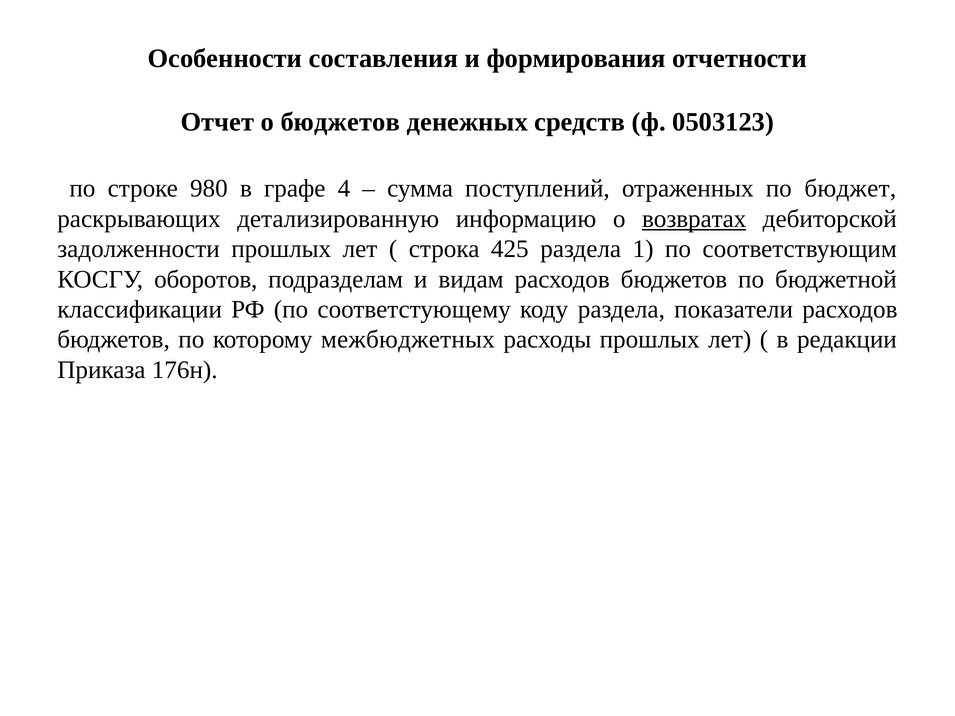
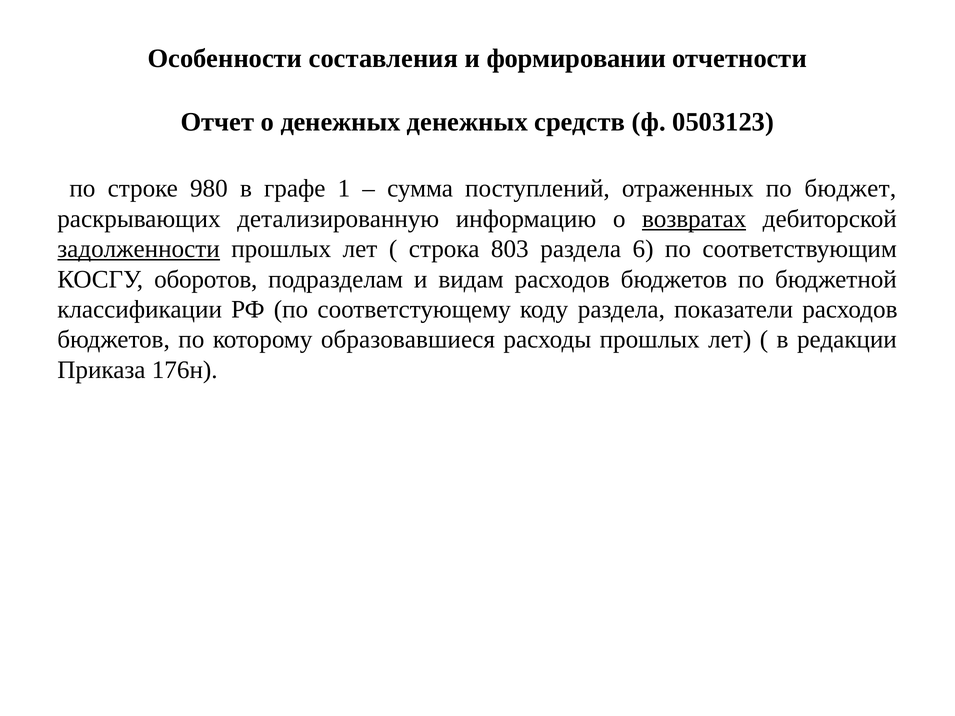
формирования: формирования -> формировании
о бюджетов: бюджетов -> денежных
4: 4 -> 1
задолженности underline: none -> present
425: 425 -> 803
1: 1 -> 6
межбюджетных: межбюджетных -> образовавшиеся
